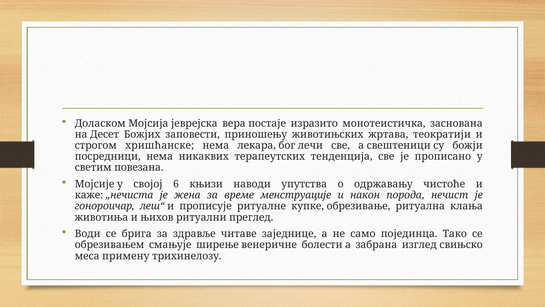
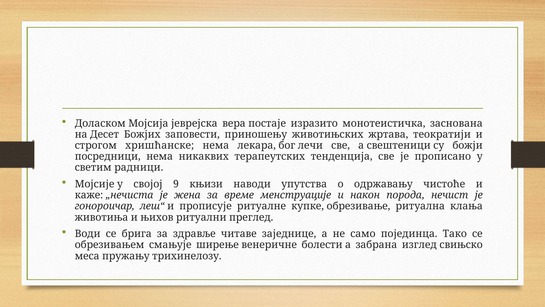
повезана: повезана -> радници
6: 6 -> 9
примену: примену -> пружању
